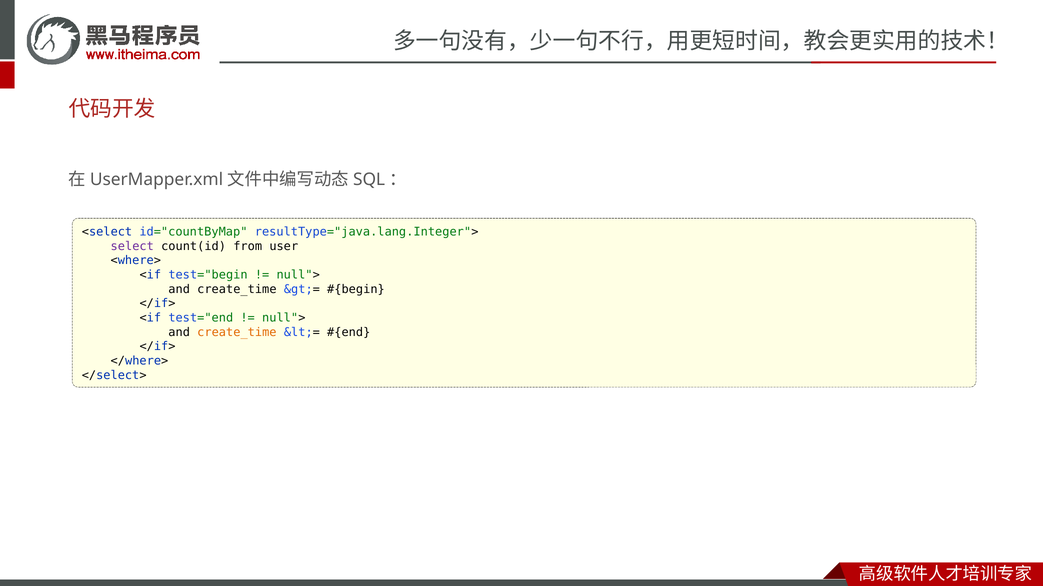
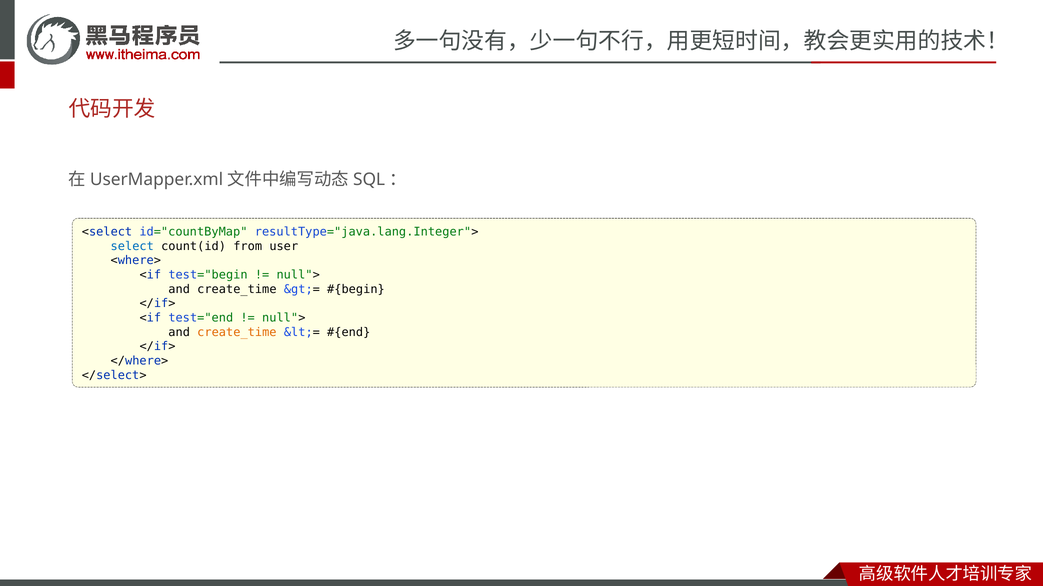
select colour: purple -> blue
